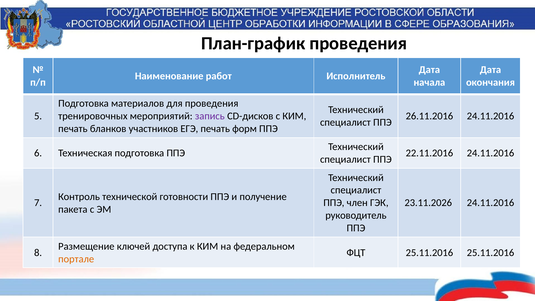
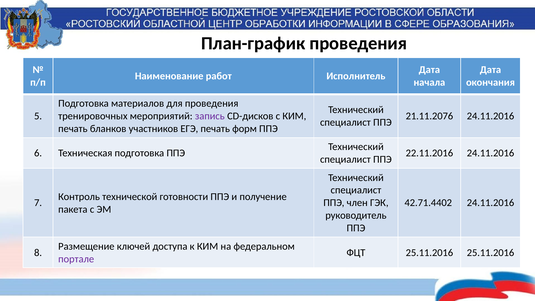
26.11.2016: 26.11.2016 -> 21.11.2076
23.11.2026: 23.11.2026 -> 42.71.4402
портале colour: orange -> purple
